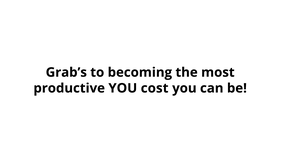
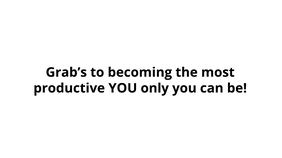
cost: cost -> only
